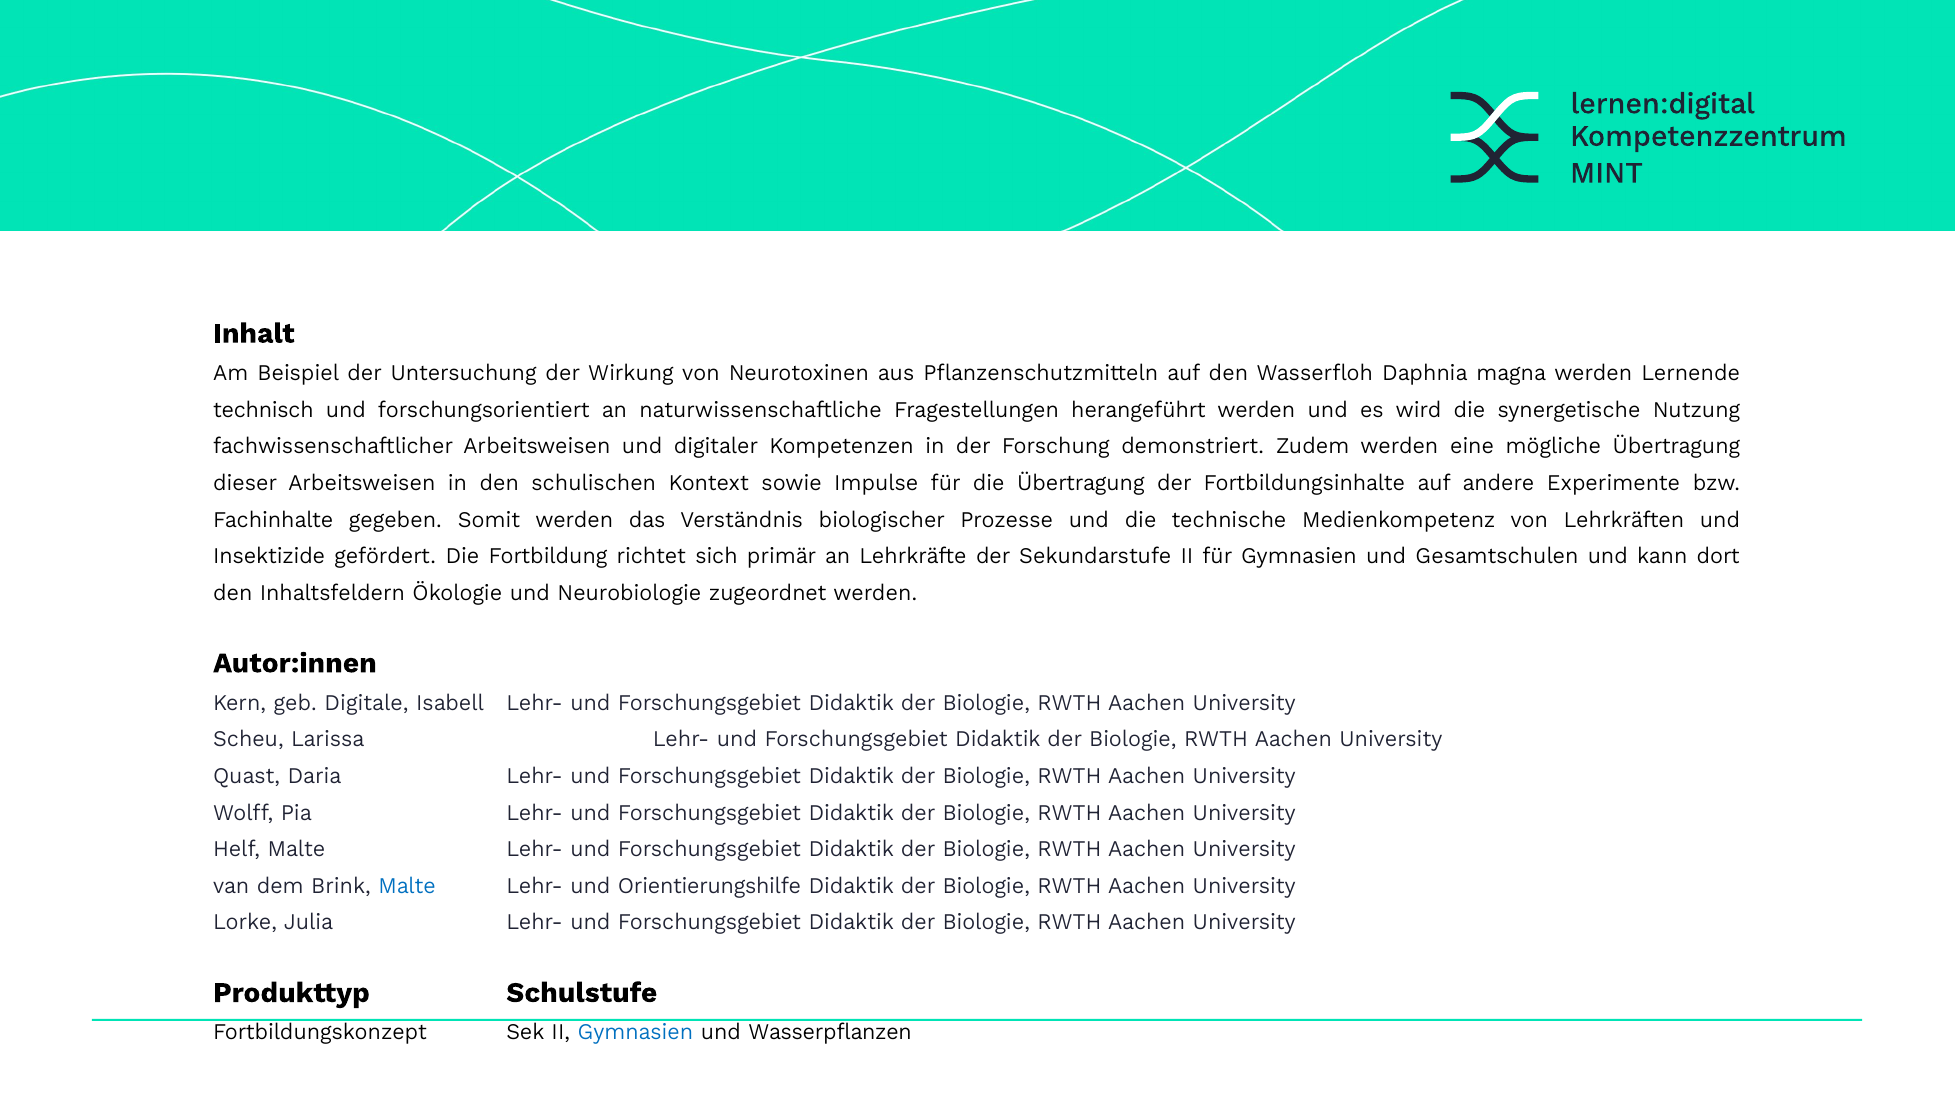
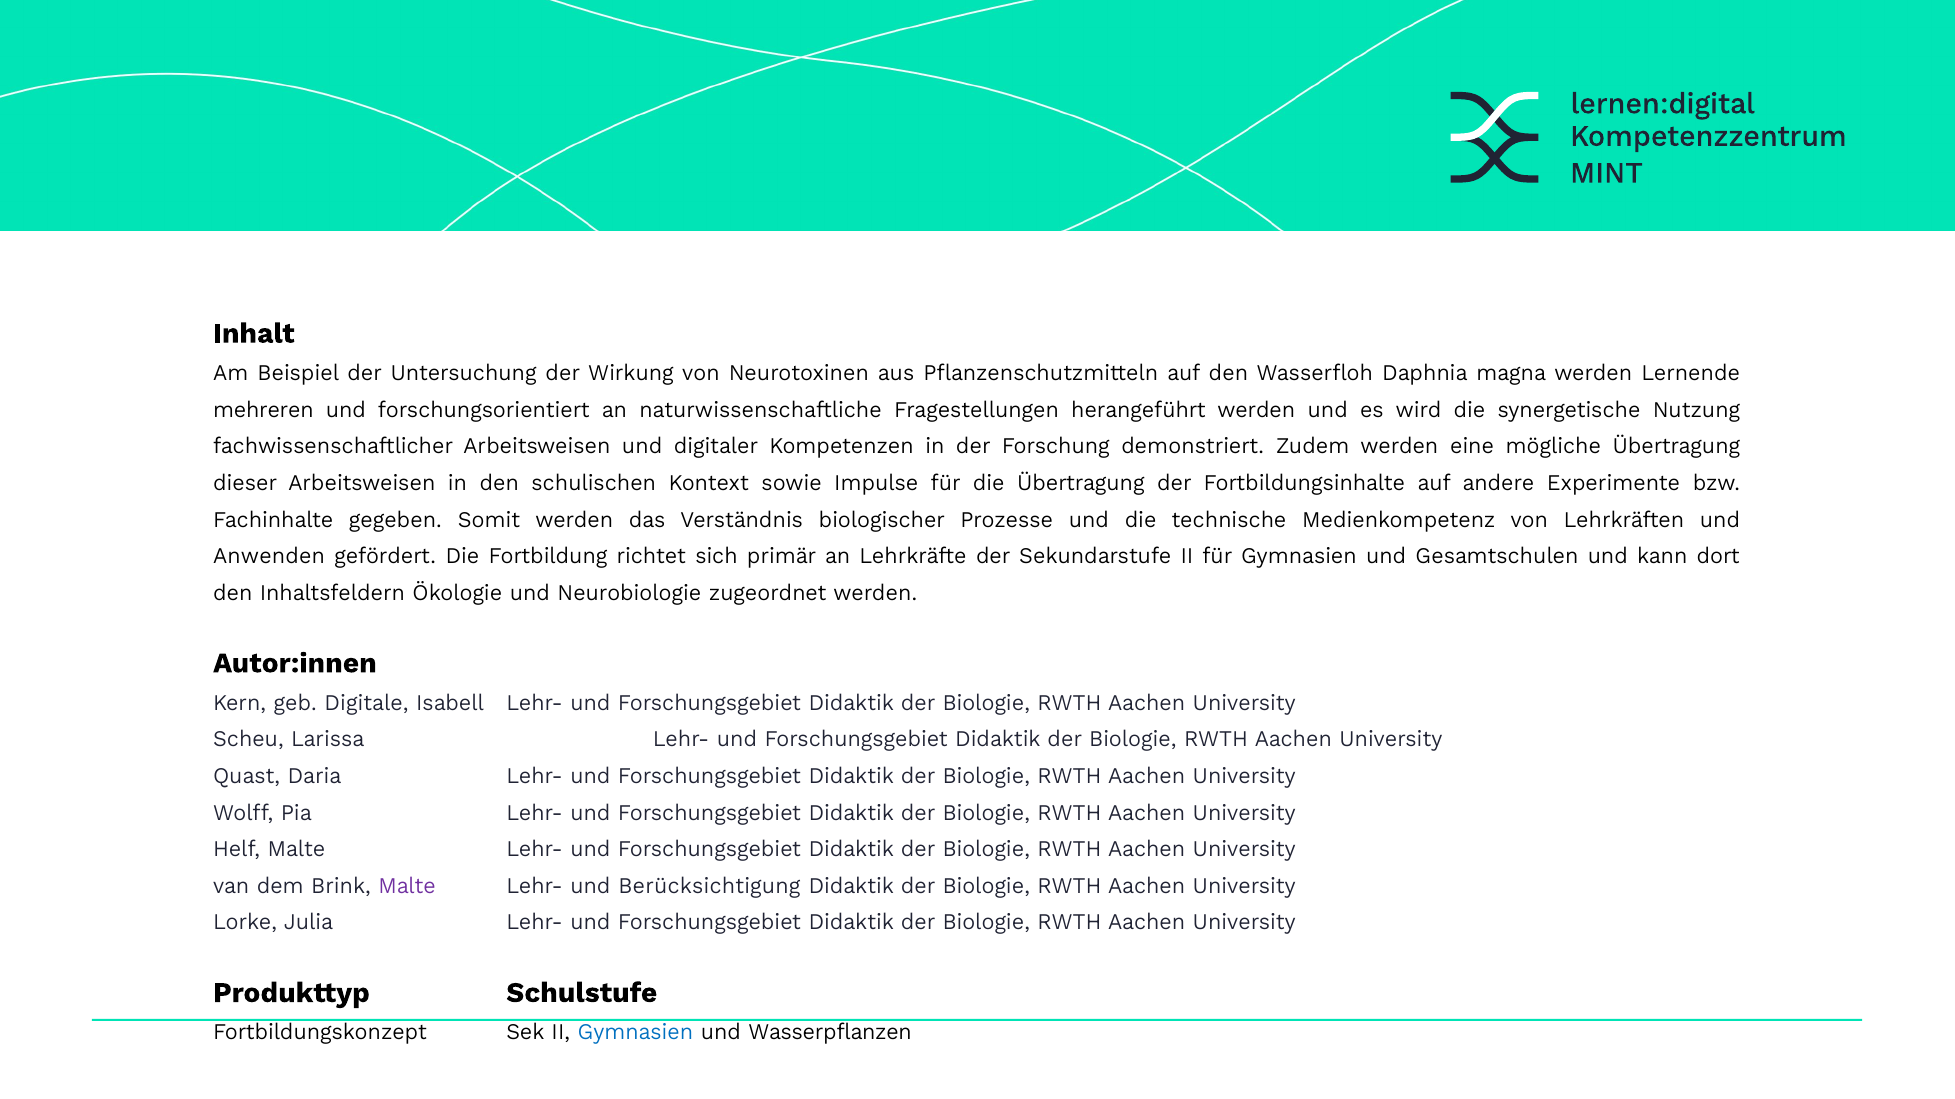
technisch: technisch -> mehreren
Insektizide: Insektizide -> Anwenden
Malte at (407, 886) colour: blue -> purple
Orientierungshilfe: Orientierungshilfe -> Berücksichtigung
